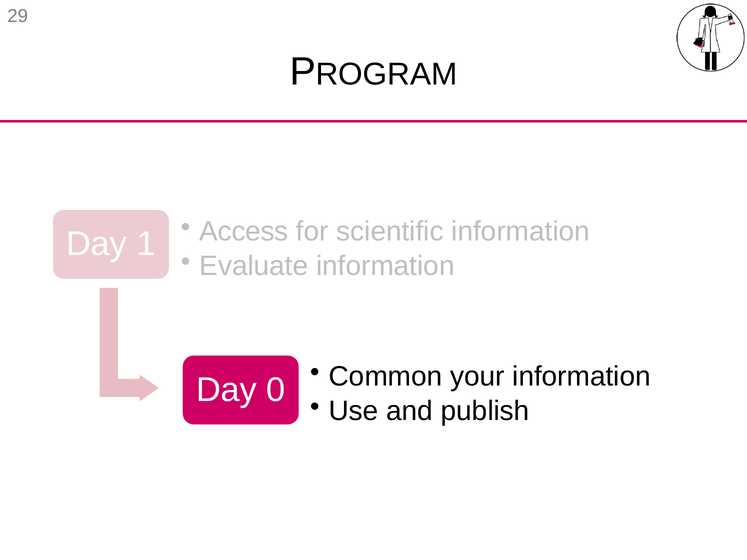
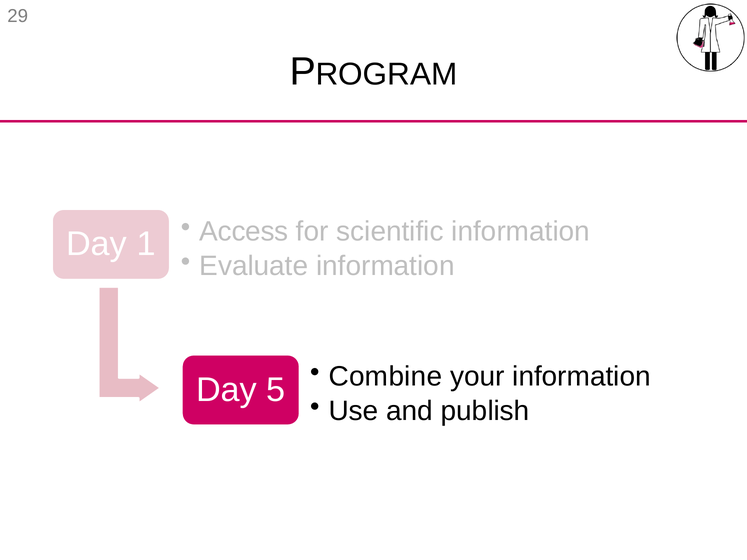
0: 0 -> 5
Common: Common -> Combine
